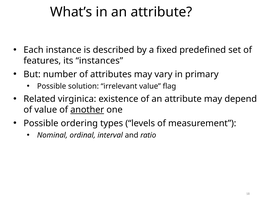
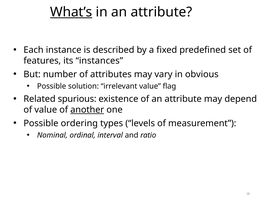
What’s underline: none -> present
primary: primary -> obvious
virginica: virginica -> spurious
